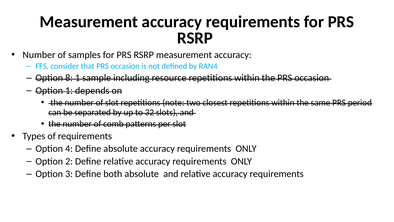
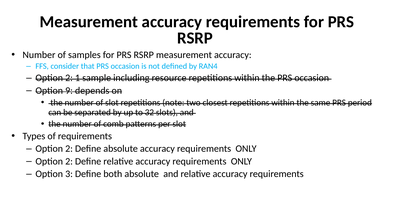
8 at (69, 78): 8 -> 2
Option 1: 1 -> 9
4 at (69, 148): 4 -> 2
